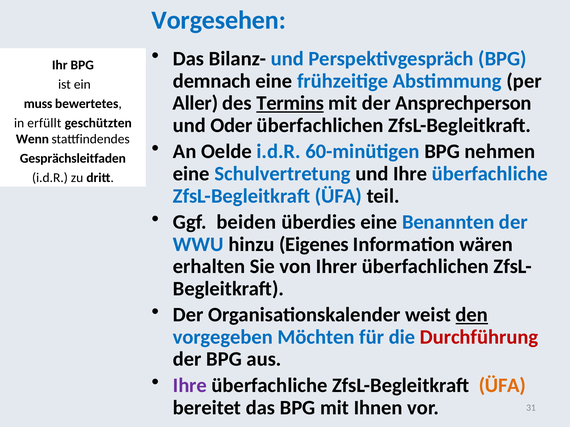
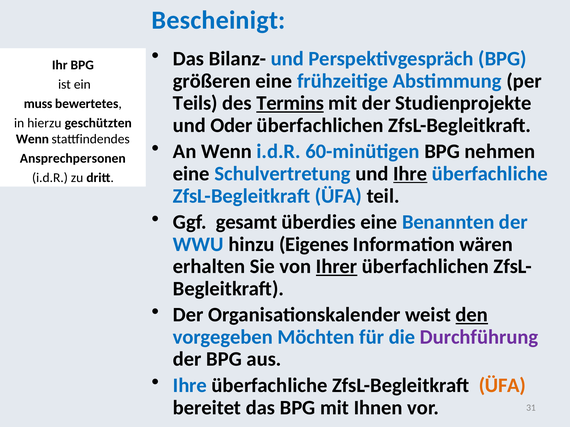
Vorgesehen: Vorgesehen -> Bescheinigt
demnach: demnach -> größeren
Aller: Aller -> Teils
Ansprechperson: Ansprechperson -> Studienprojekte
erfüllt: erfüllt -> hierzu
An Oelde: Oelde -> Wenn
Gesprächsleitfaden: Gesprächsleitfaden -> Ansprechpersonen
Ihre at (410, 174) underline: none -> present
beiden: beiden -> gesamt
Ihrer underline: none -> present
Durchführung colour: red -> purple
Ihre at (190, 386) colour: purple -> blue
